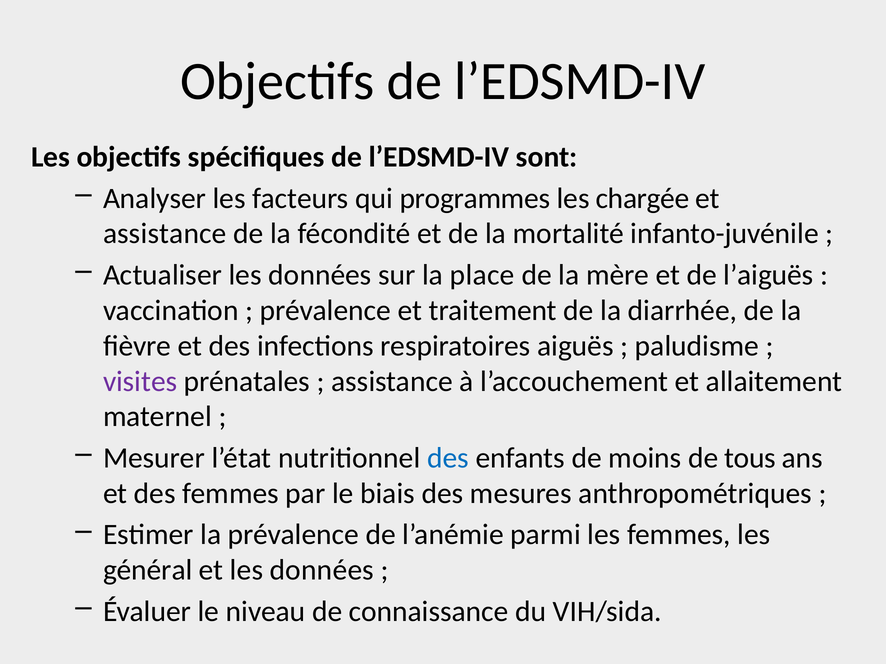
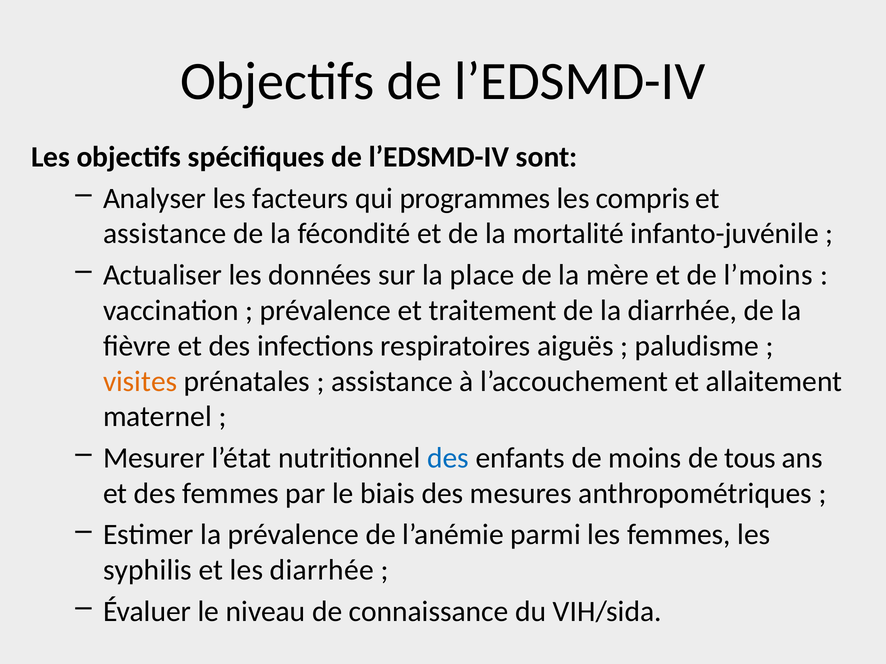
chargée: chargée -> compris
l’aiguës: l’aiguës -> l’moins
visites colour: purple -> orange
général: général -> syphilis
et les données: données -> diarrhée
